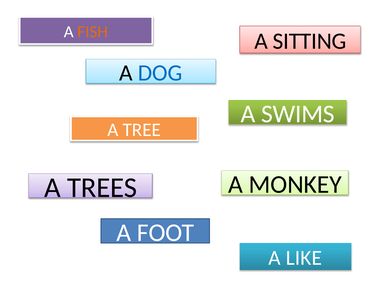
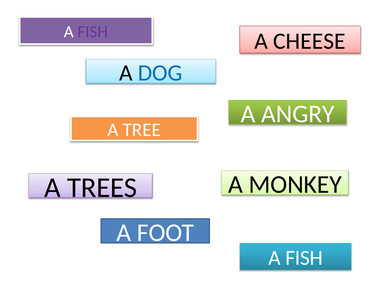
FISH at (93, 32) colour: orange -> purple
SITTING: SITTING -> CHEESE
SWIMS: SWIMS -> ANGRY
LIKE at (304, 258): LIKE -> FISH
